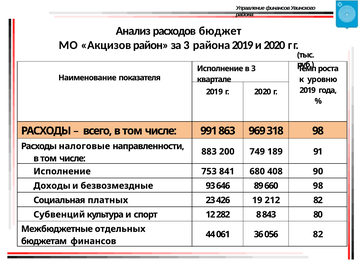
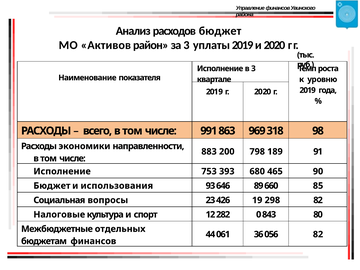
Акцизов: Акцизов -> Активов
3 района: района -> уплаты
налоговые: налоговые -> экономики
749: 749 -> 798
841: 841 -> 393
408: 408 -> 465
Доходы at (52, 186): Доходы -> Бюджет
безвозмездные: безвозмездные -> использования
660 98: 98 -> 85
платных: платных -> вопросы
212: 212 -> 298
Субвенций: Субвенций -> Налоговые
8: 8 -> 0
